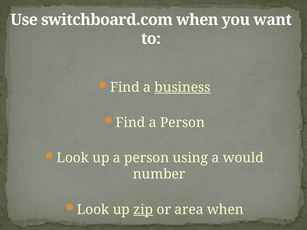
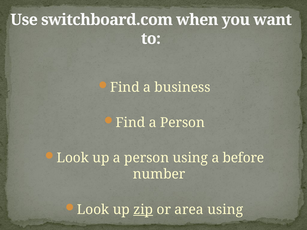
business underline: present -> none
would: would -> before
area when: when -> using
